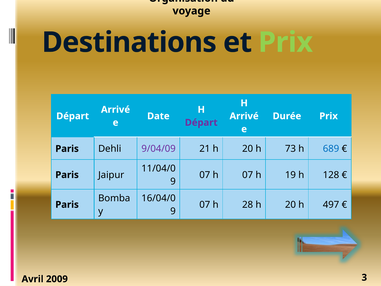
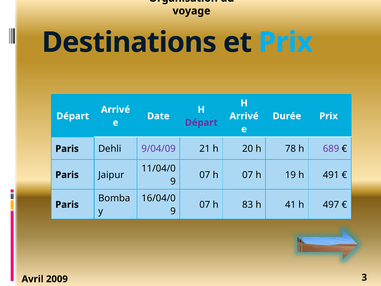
Prix at (286, 42) colour: light green -> light blue
73: 73 -> 78
689 colour: blue -> purple
128: 128 -> 491
28: 28 -> 83
20 at (290, 204): 20 -> 41
